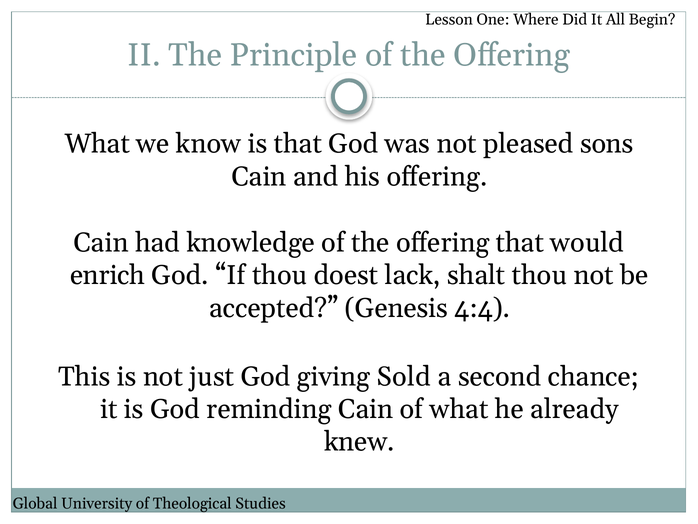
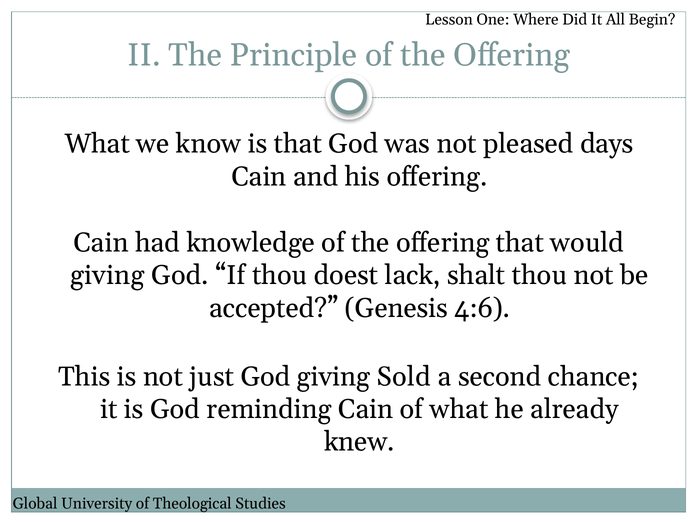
sons: sons -> days
enrich at (108, 275): enrich -> giving
4:4: 4:4 -> 4:6
